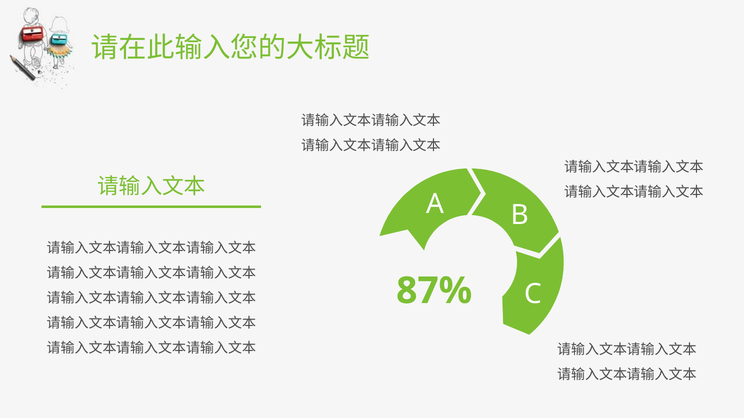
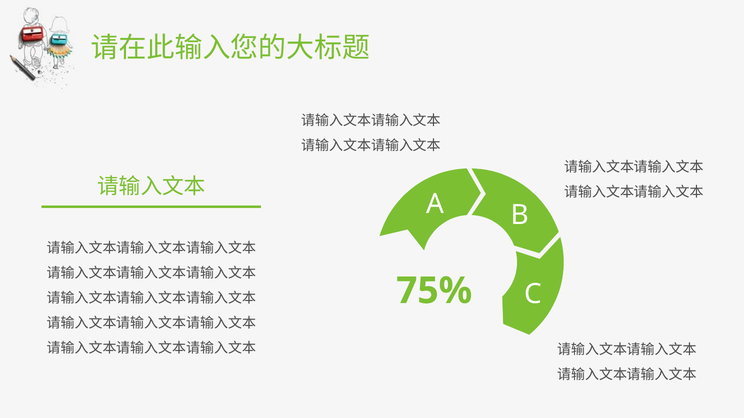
87%: 87% -> 75%
